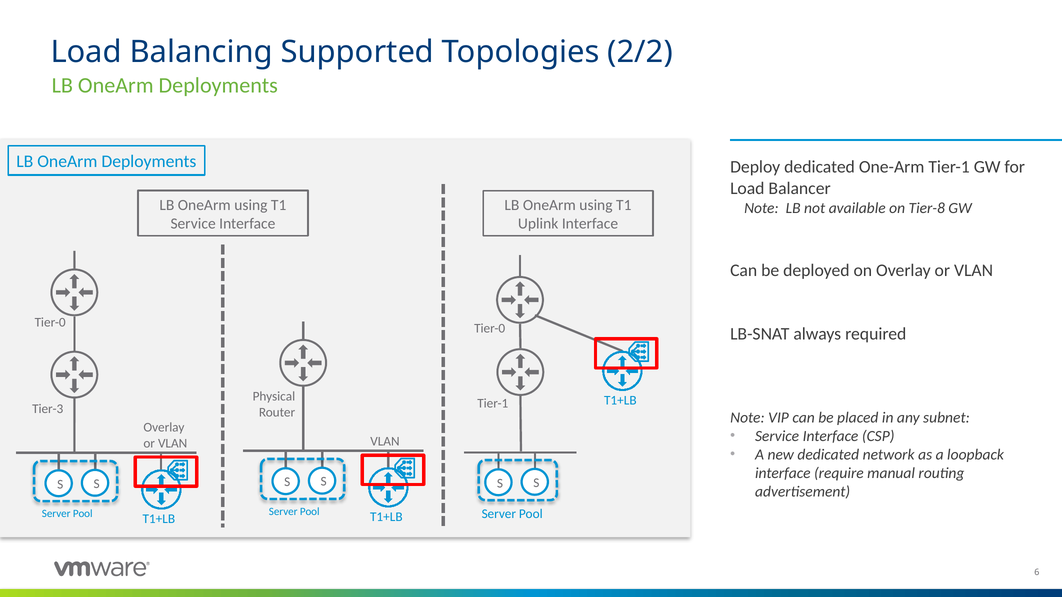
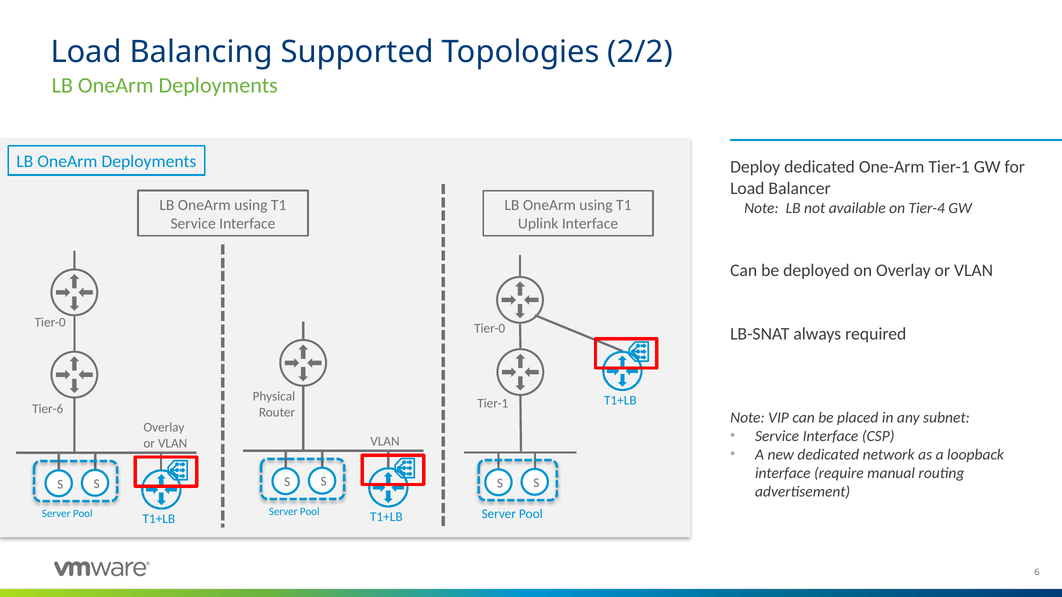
Tier-8: Tier-8 -> Tier-4
Tier-3: Tier-3 -> Tier-6
